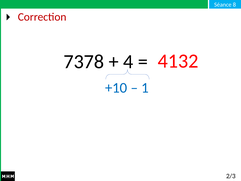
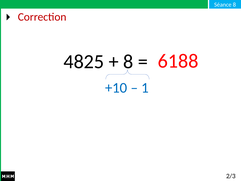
7378: 7378 -> 4825
4 at (128, 62): 4 -> 8
4132: 4132 -> 6188
